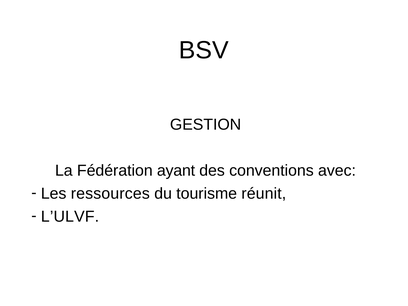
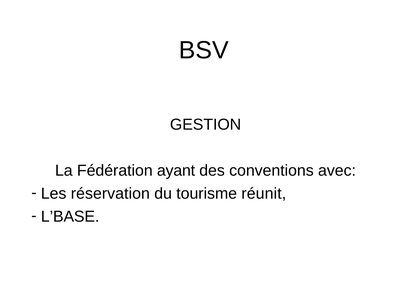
ressources: ressources -> réservation
L’ULVF: L’ULVF -> L’BASE
